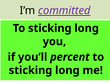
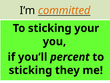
committed colour: purple -> orange
long at (87, 28): long -> your
long at (67, 70): long -> they
